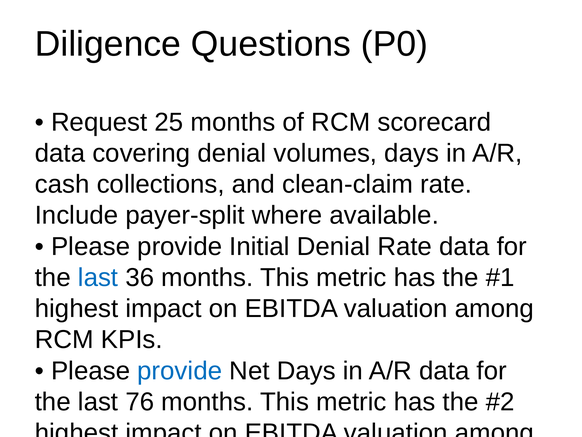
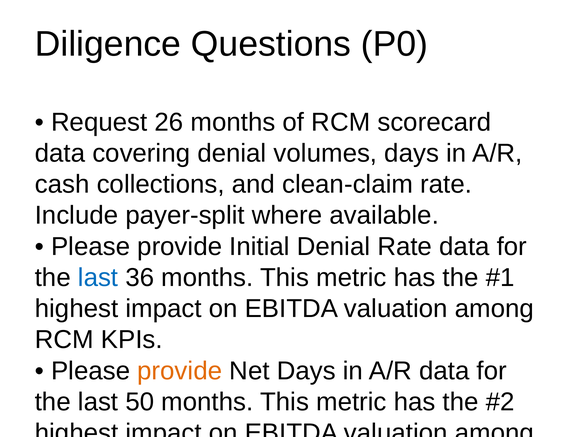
25: 25 -> 26
provide at (180, 370) colour: blue -> orange
76: 76 -> 50
